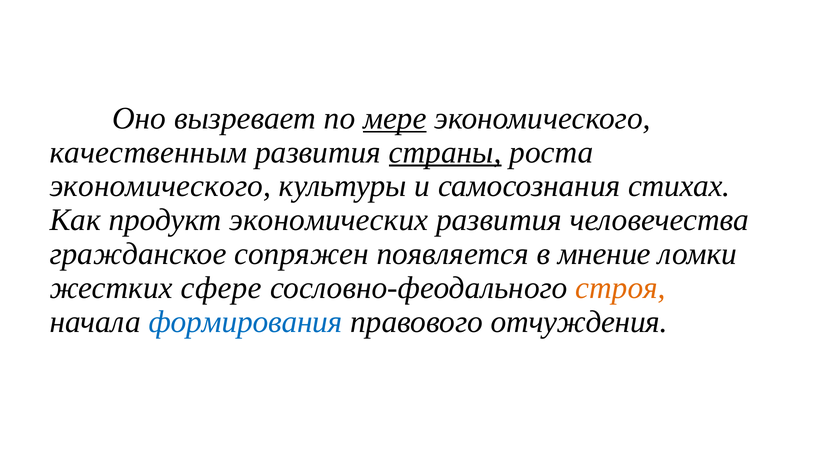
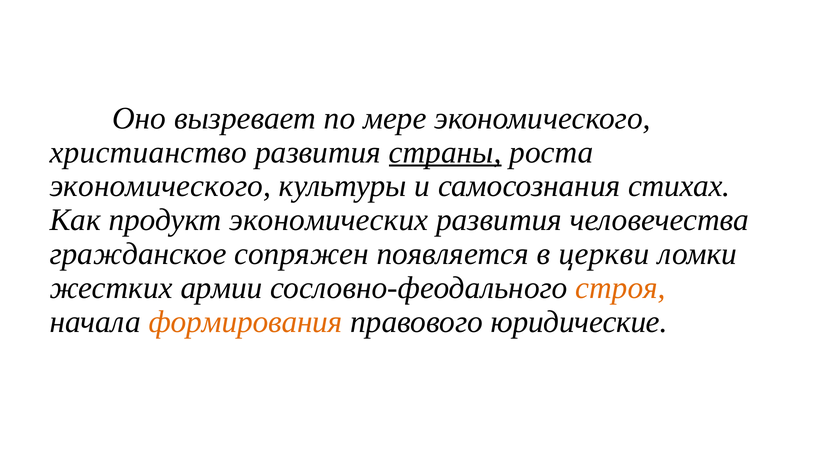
мере underline: present -> none
качественным: качественным -> христианство
мнение: мнение -> церкви
сфере: сфере -> армии
формирования colour: blue -> orange
отчуждения: отчуждения -> юридические
